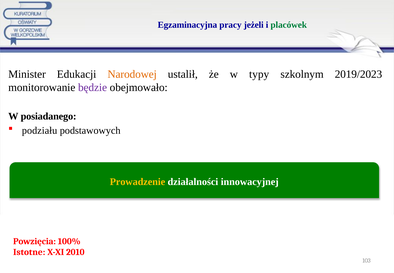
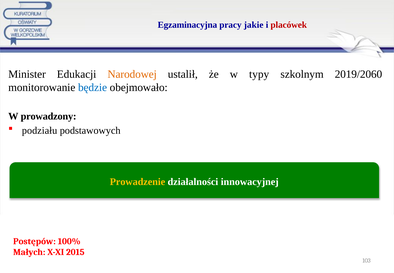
jeżeli: jeżeli -> jakie
placówek colour: green -> red
2019/2023: 2019/2023 -> 2019/2060
będzie colour: purple -> blue
posiadanego: posiadanego -> prowadzony
Powzięcia: Powzięcia -> Postępów
Istotne: Istotne -> Małych
2010: 2010 -> 2015
